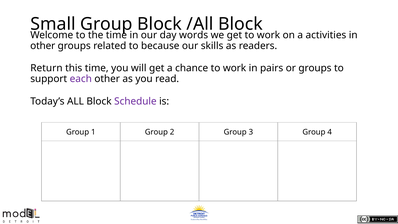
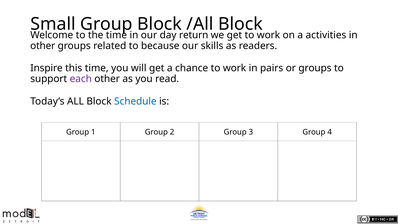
words: words -> return
Return: Return -> Inspire
Schedule colour: purple -> blue
